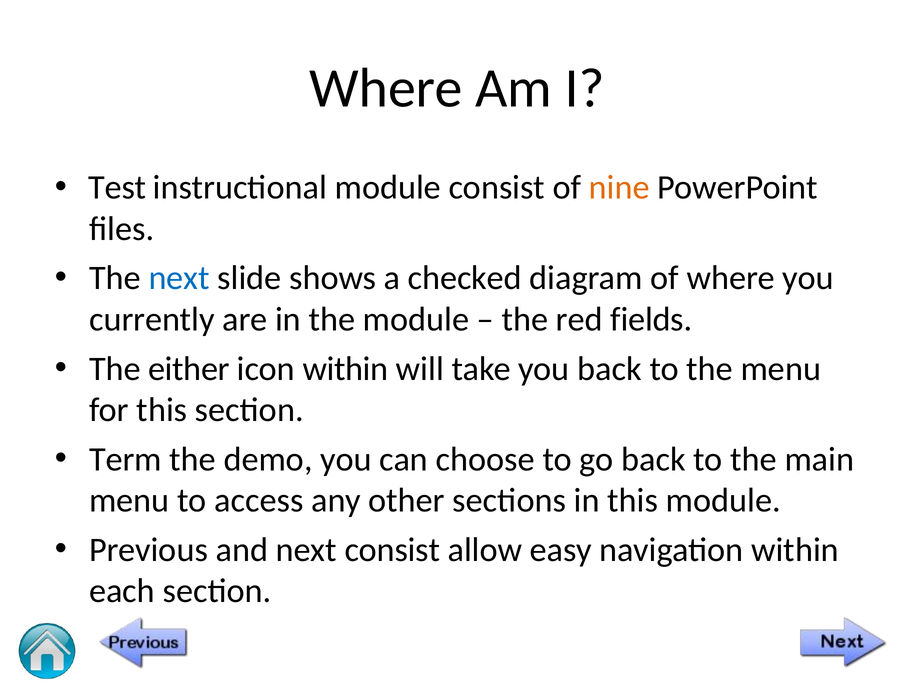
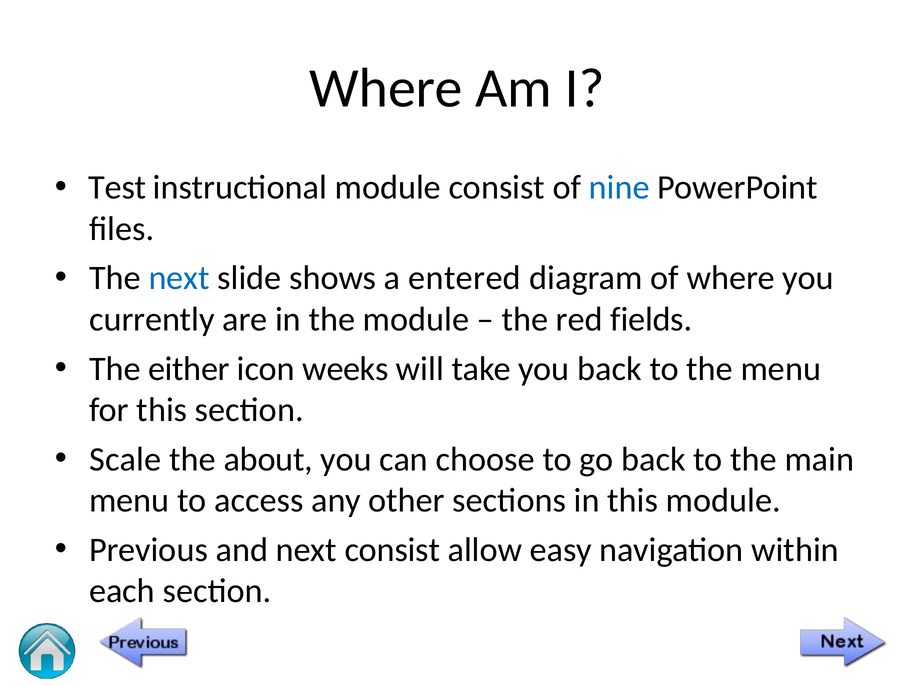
nine colour: orange -> blue
checked: checked -> entered
icon within: within -> weeks
Term: Term -> Scale
demo: demo -> about
